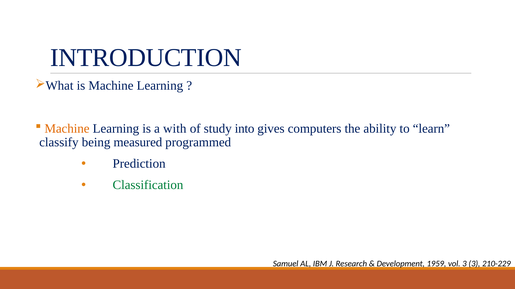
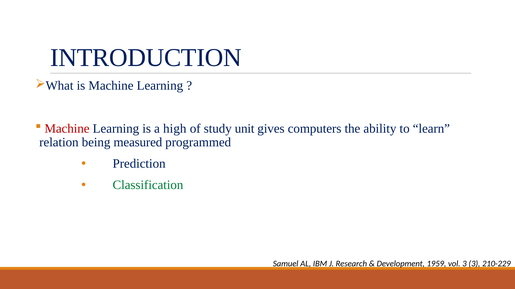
Machine at (67, 129) colour: orange -> red
with: with -> high
into: into -> unit
classify: classify -> relation
